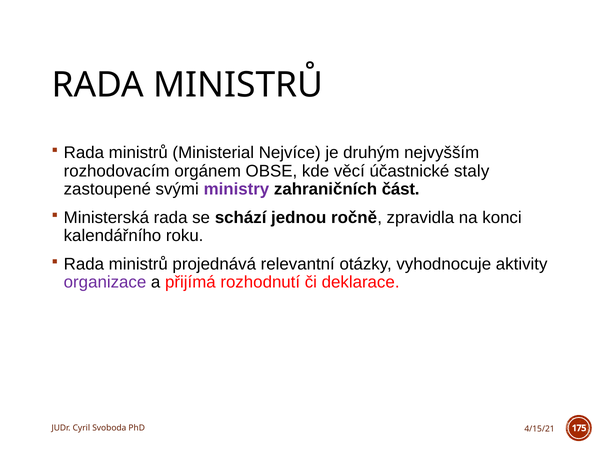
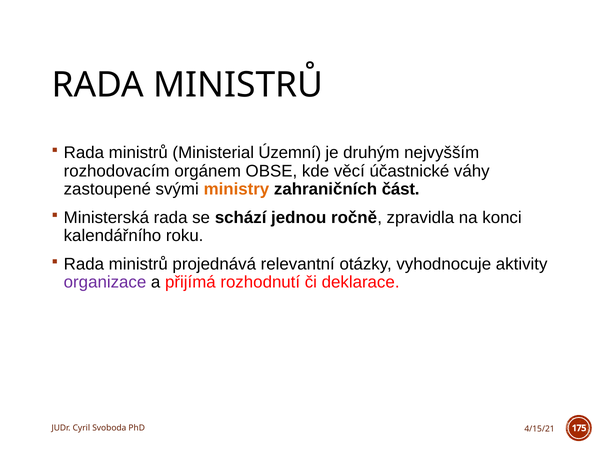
Nejvíce: Nejvíce -> Územní
staly: staly -> váhy
ministry colour: purple -> orange
